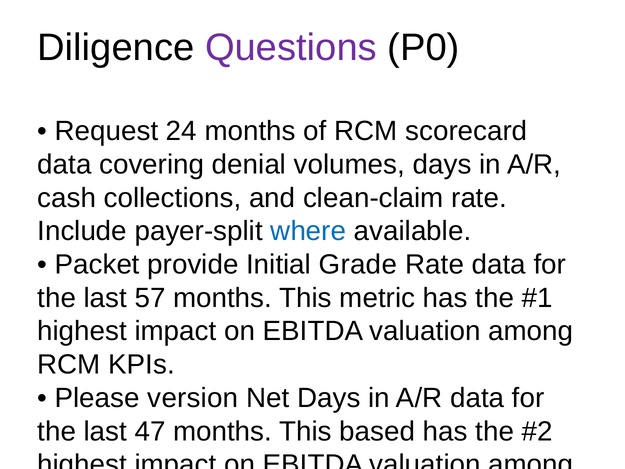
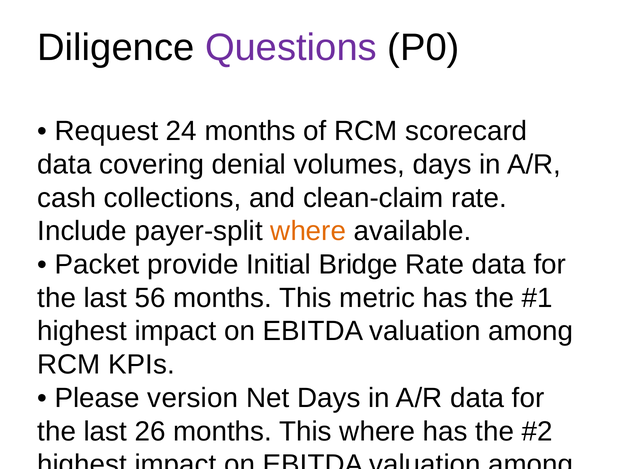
where at (308, 231) colour: blue -> orange
Grade: Grade -> Bridge
57: 57 -> 56
47: 47 -> 26
This based: based -> where
